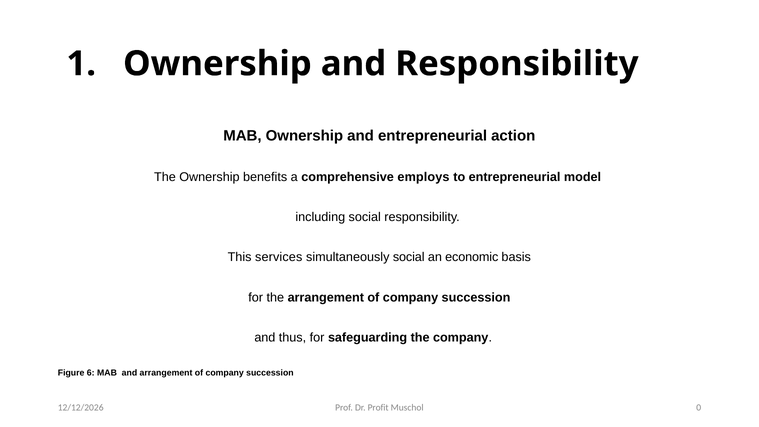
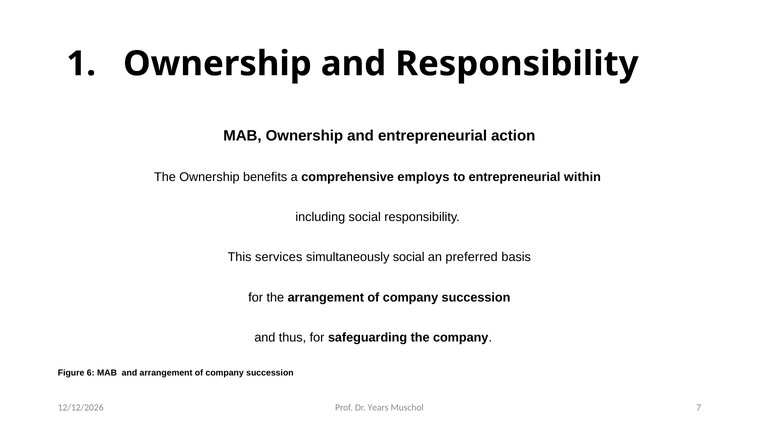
model: model -> within
economic: economic -> preferred
Profit: Profit -> Years
0: 0 -> 7
